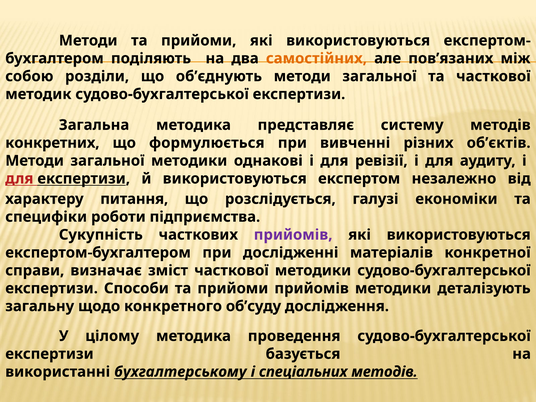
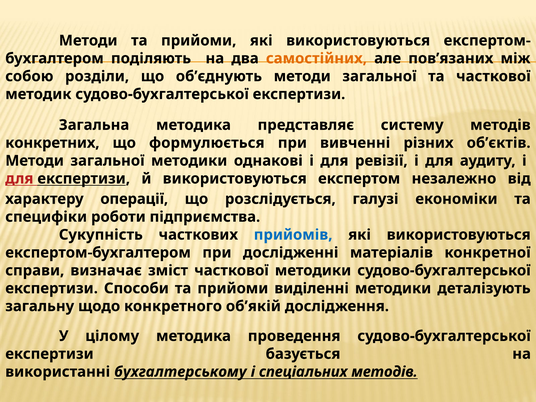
питання: питання -> операції
прийомів at (293, 235) colour: purple -> blue
прийоми прийомів: прийомів -> виділенні
об’суду: об’суду -> об’якій
